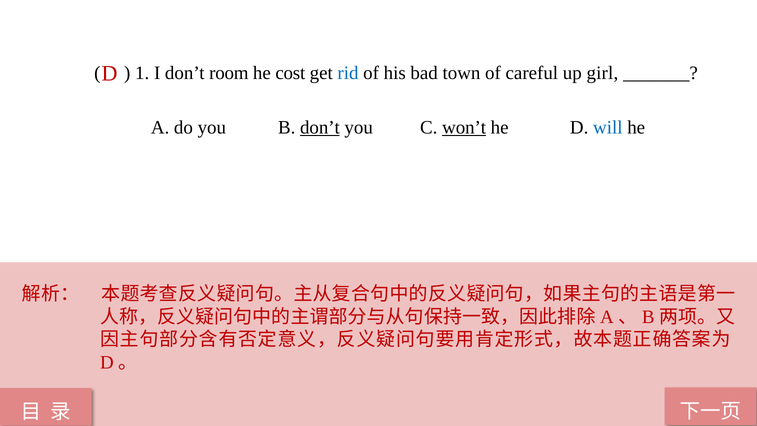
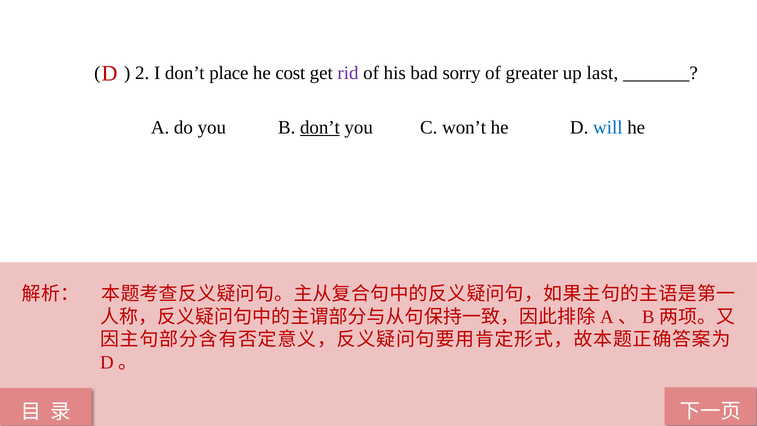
1: 1 -> 2
room: room -> place
rid colour: blue -> purple
town: town -> sorry
careful: careful -> greater
girl: girl -> last
won’t underline: present -> none
